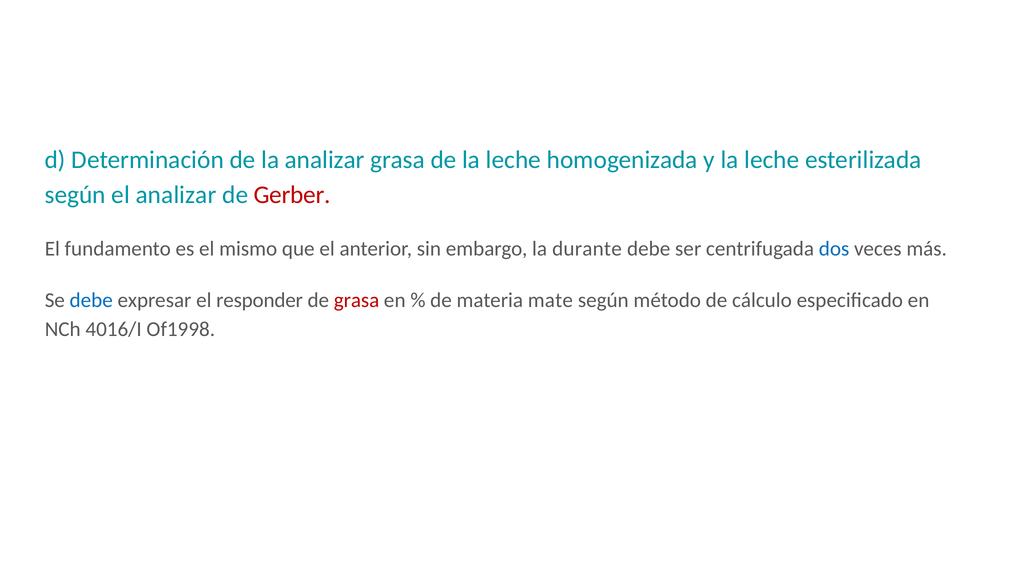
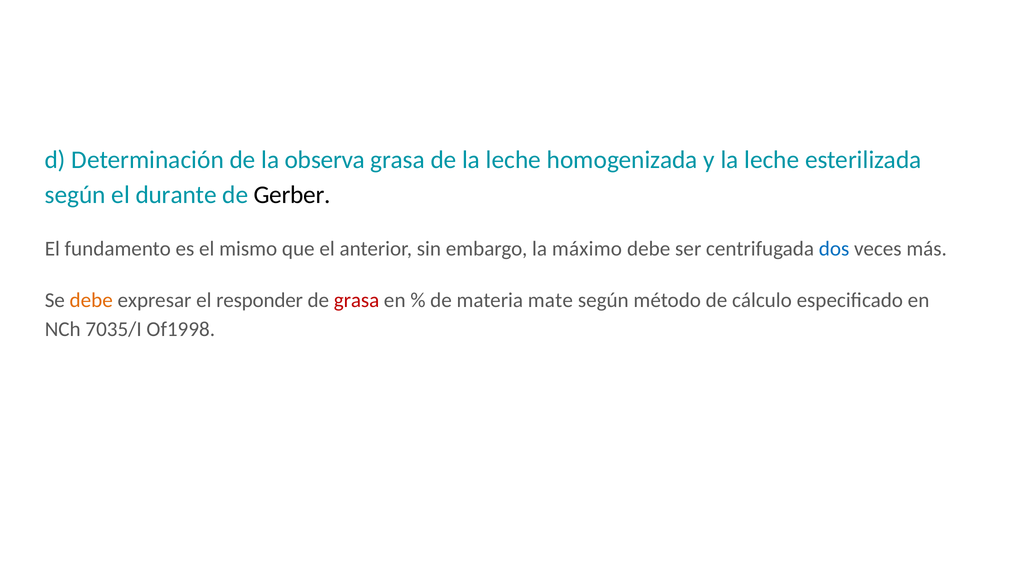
la analizar: analizar -> observa
el analizar: analizar -> durante
Gerber colour: red -> black
durante: durante -> máximo
debe at (91, 300) colour: blue -> orange
4016/I: 4016/I -> 7035/I
